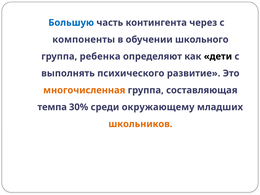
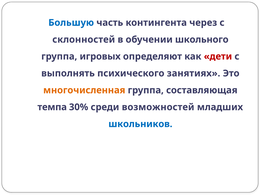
компоненты: компоненты -> склонностей
ребенка: ребенка -> игровых
дети colour: black -> red
развитие: развитие -> занятиях
окружающему: окружающему -> возможностей
школьников colour: orange -> blue
